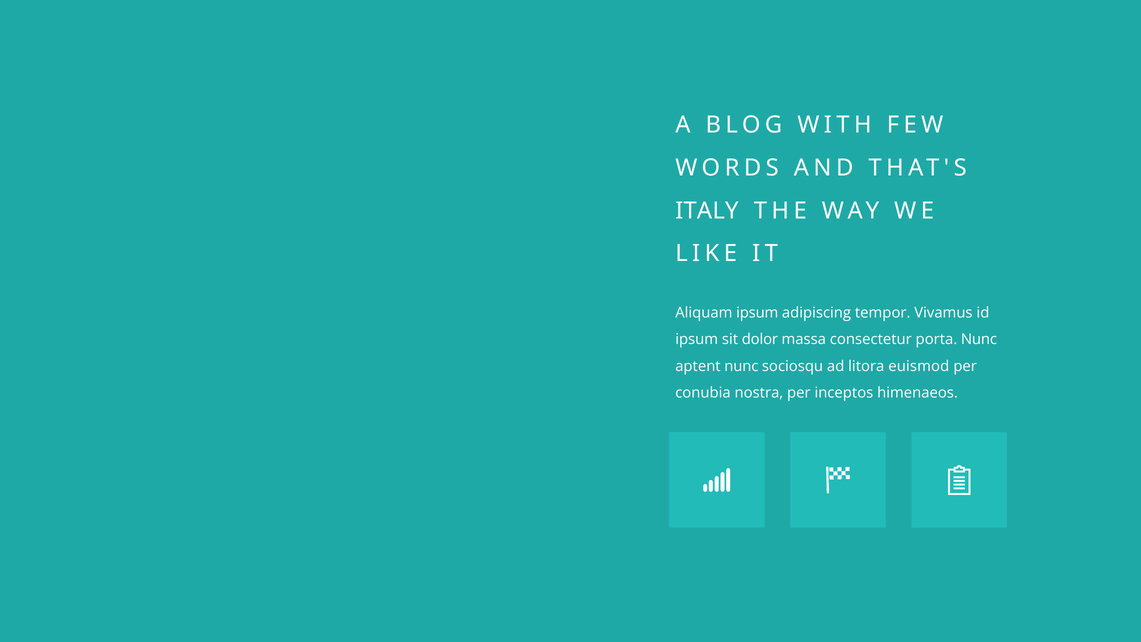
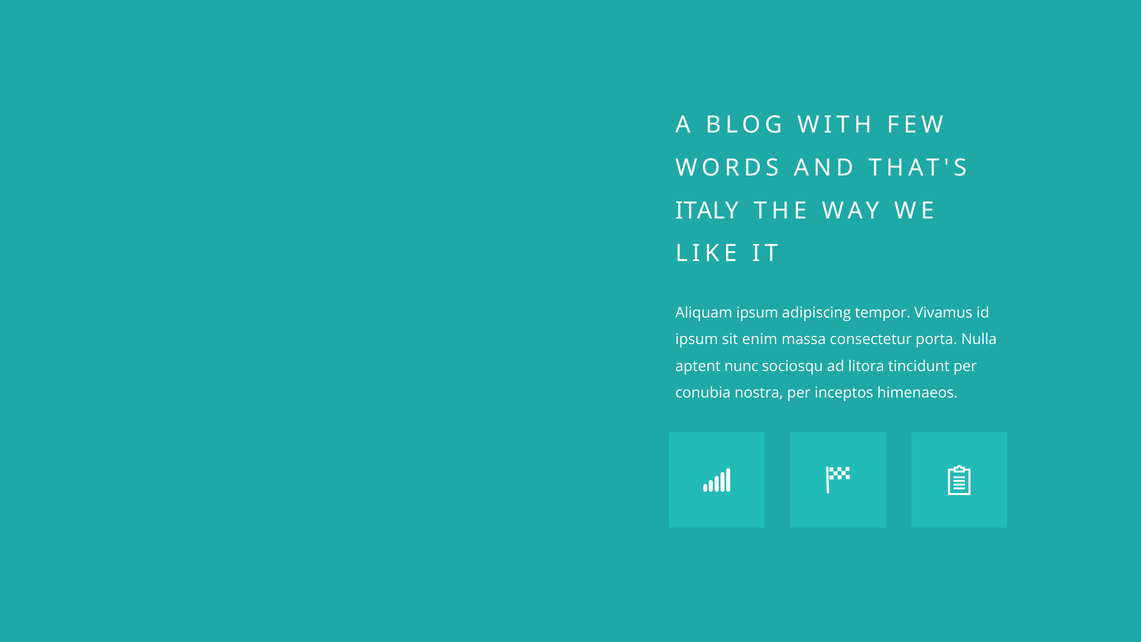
dolor: dolor -> enim
porta Nunc: Nunc -> Nulla
euismod: euismod -> tincidunt
